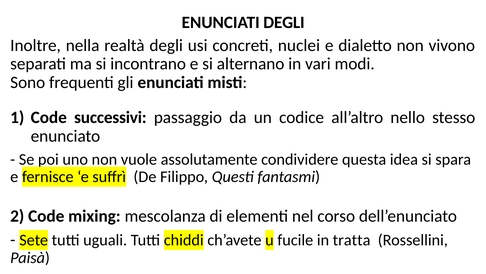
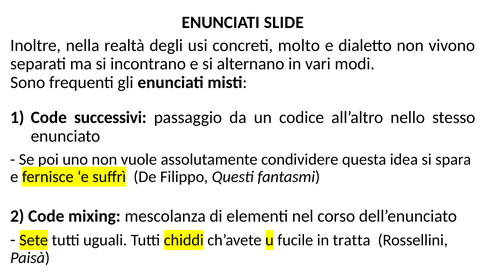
ENUNCIATI DEGLI: DEGLI -> SLIDE
nuclei: nuclei -> molto
